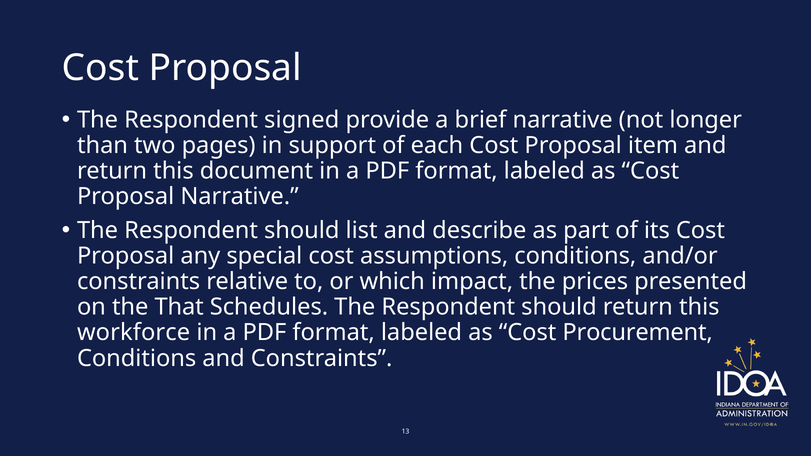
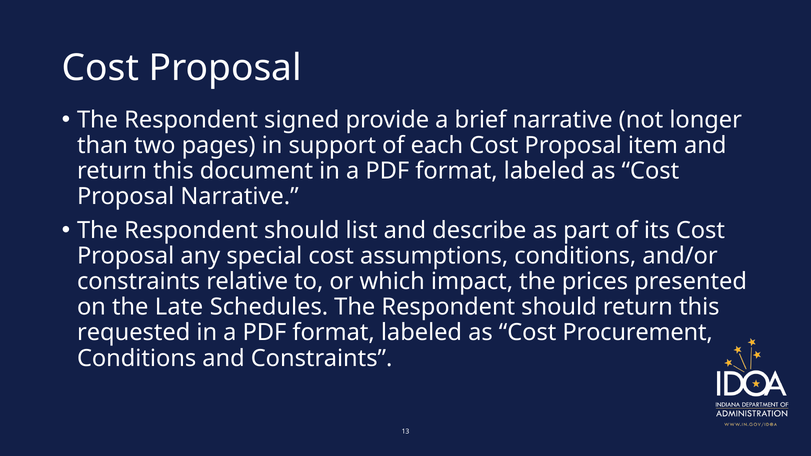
That: That -> Late
workforce: workforce -> requested
